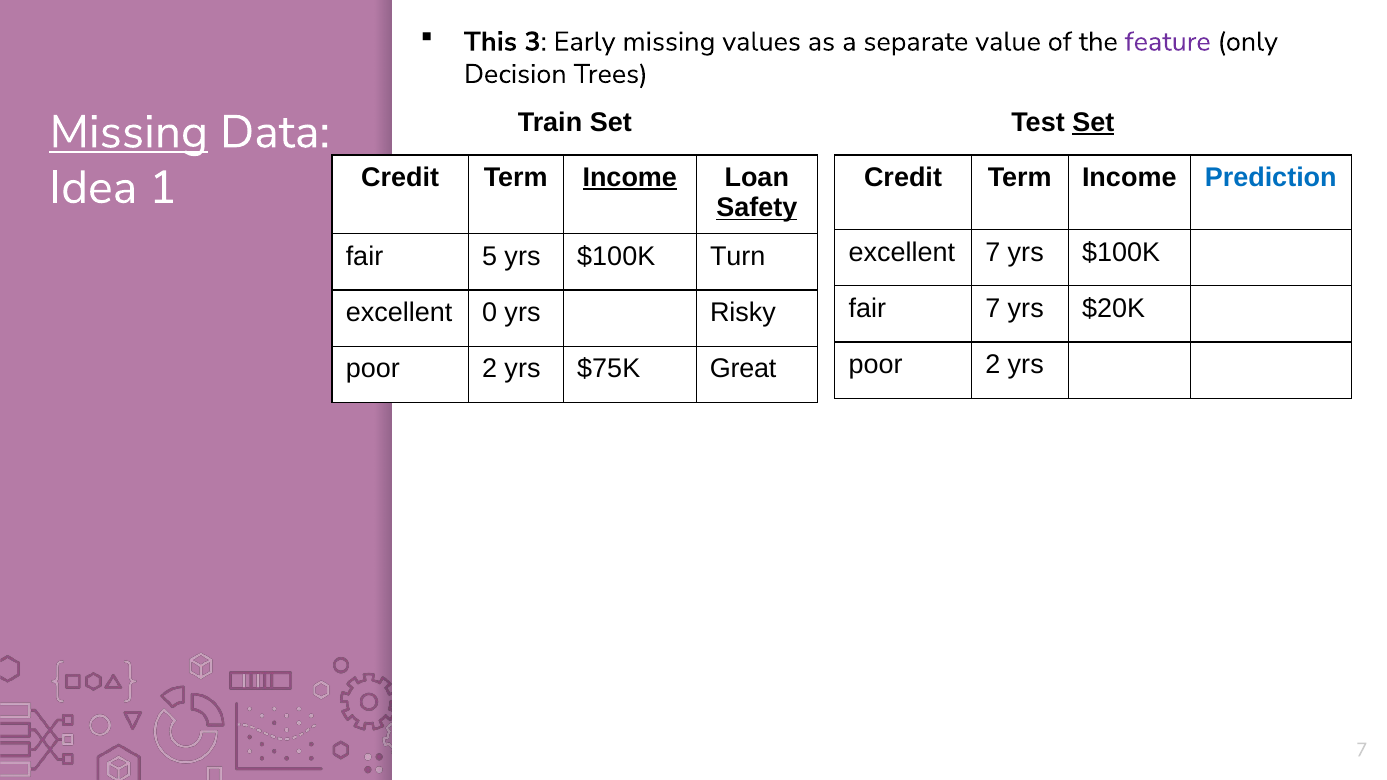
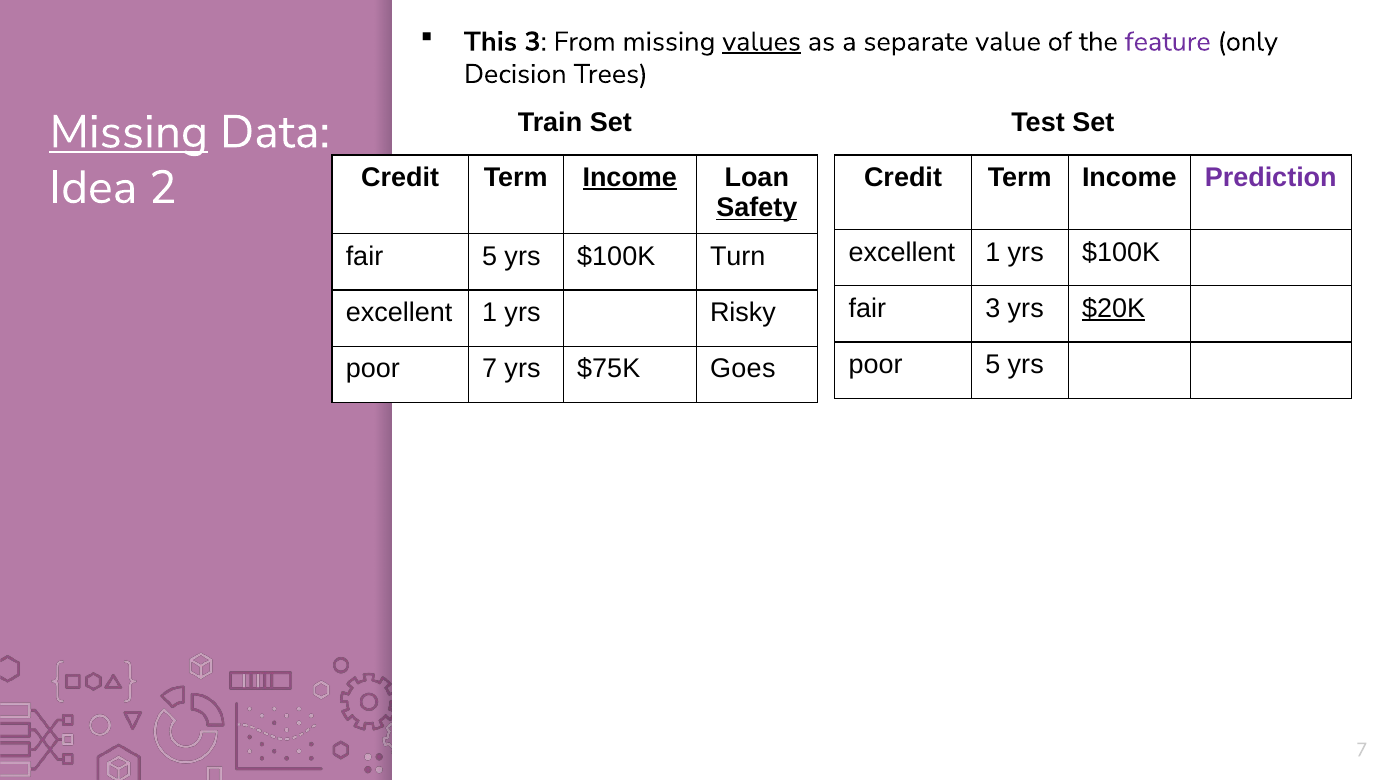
Early: Early -> From
values underline: none -> present
Set at (1093, 123) underline: present -> none
Prediction colour: blue -> purple
1: 1 -> 2
7 at (993, 252): 7 -> 1
fair 7: 7 -> 3
$20K underline: none -> present
0 at (490, 313): 0 -> 1
2 at (993, 365): 2 -> 5
2 at (490, 369): 2 -> 7
Great: Great -> Goes
